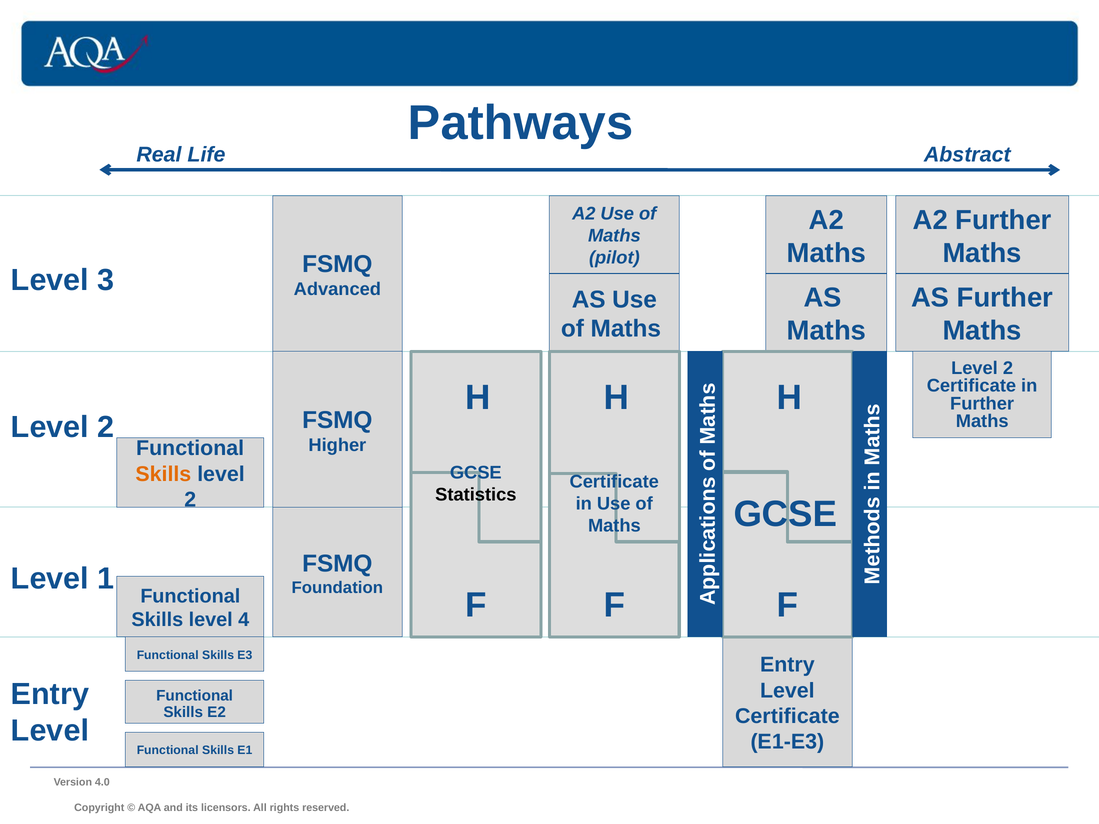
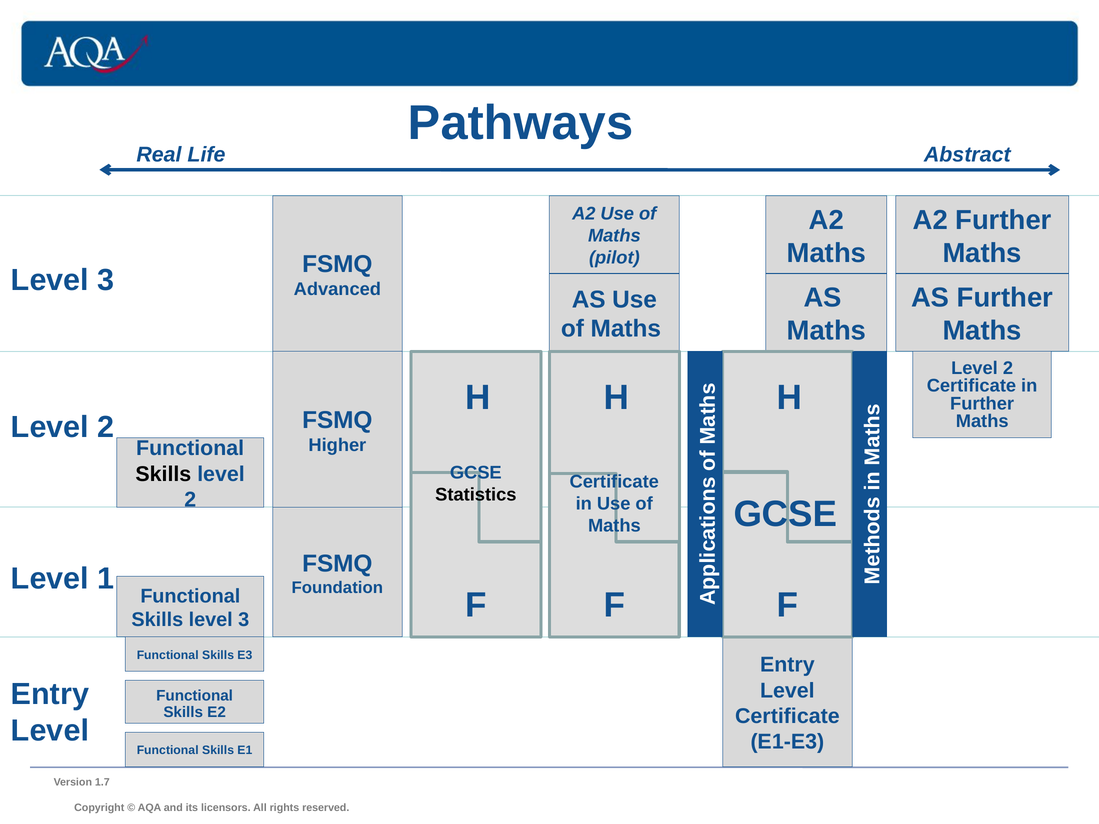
Skills at (163, 474) colour: orange -> black
Skills level 4: 4 -> 3
4.0: 4.0 -> 1.7
